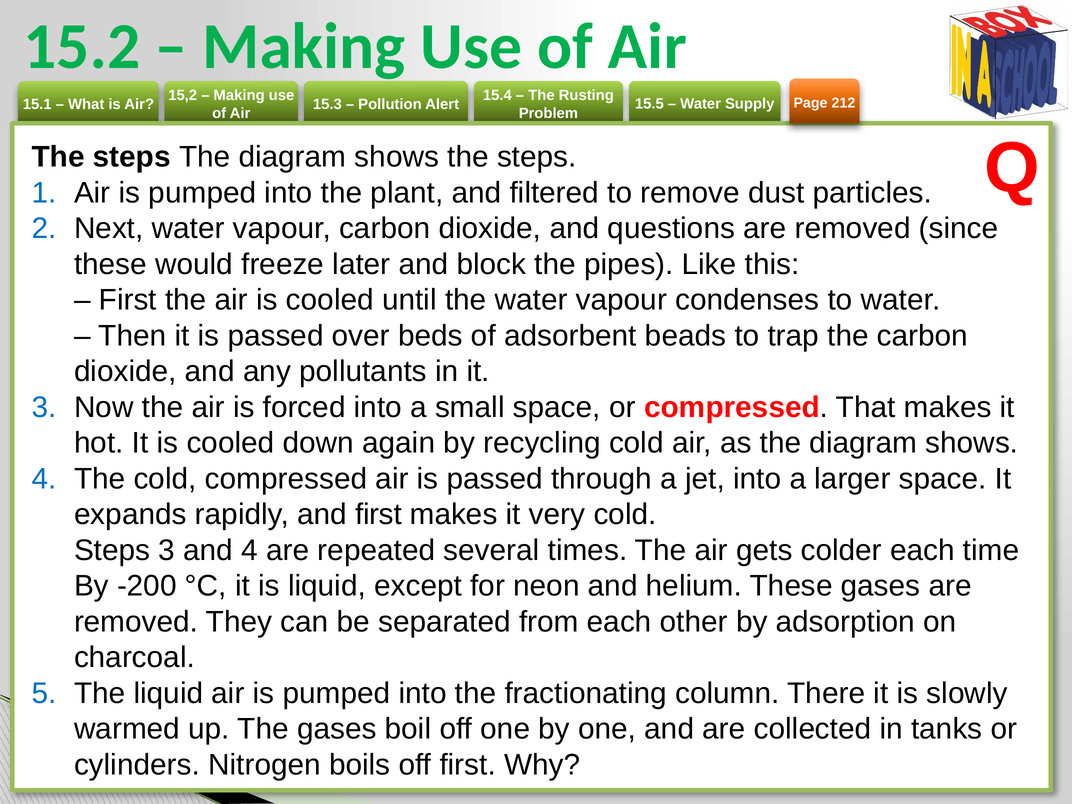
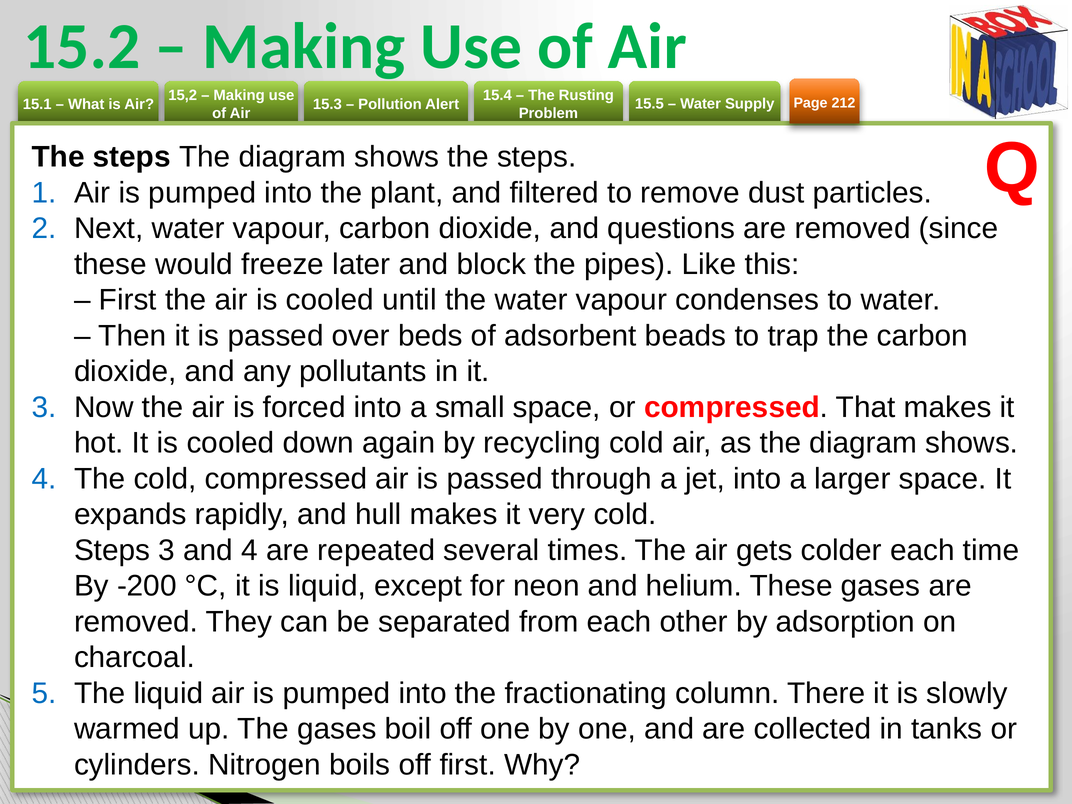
and first: first -> hull
